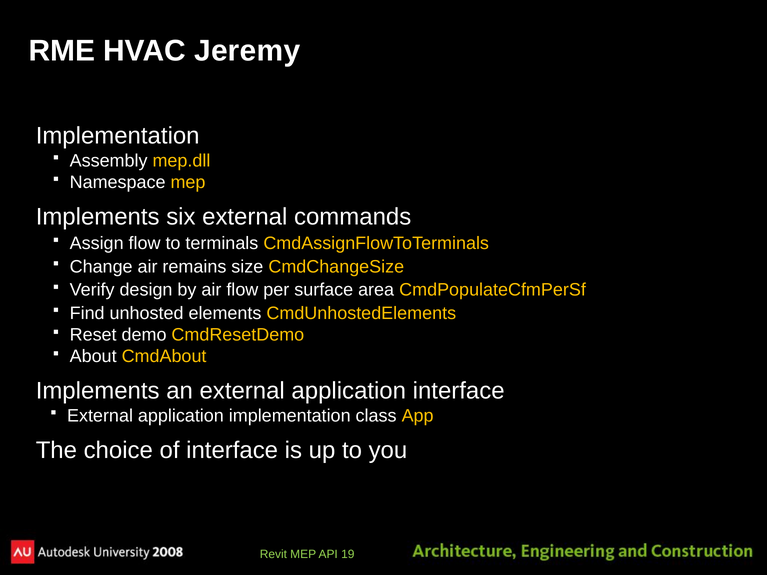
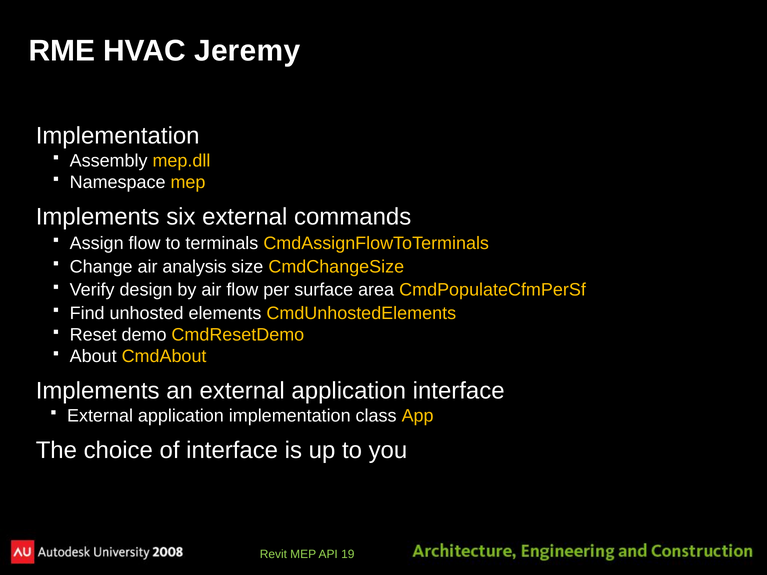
remains: remains -> analysis
